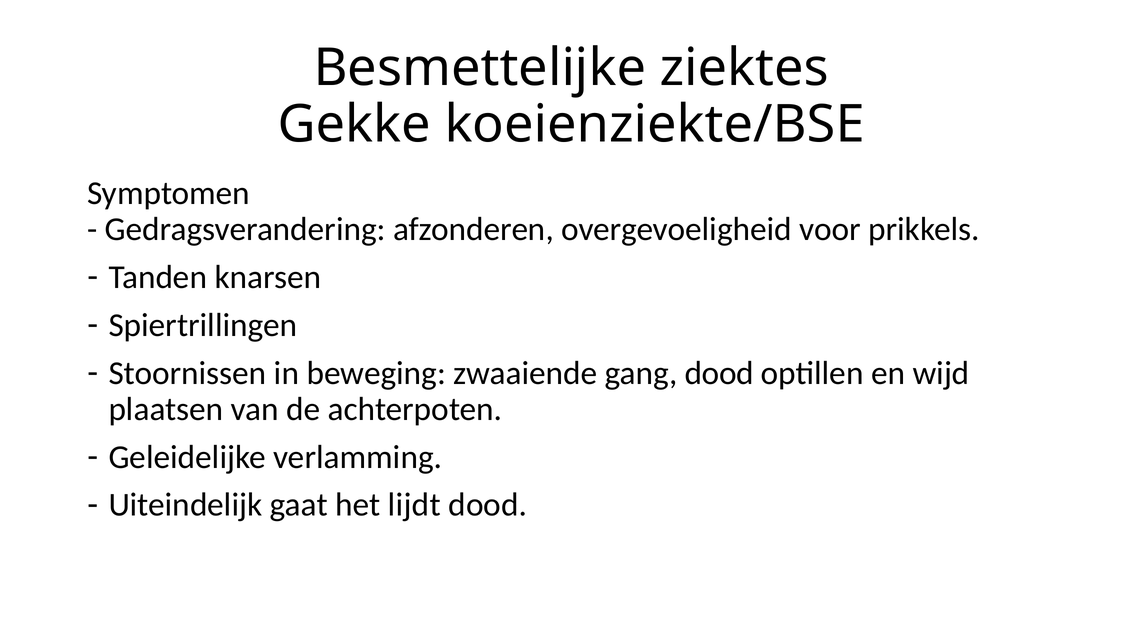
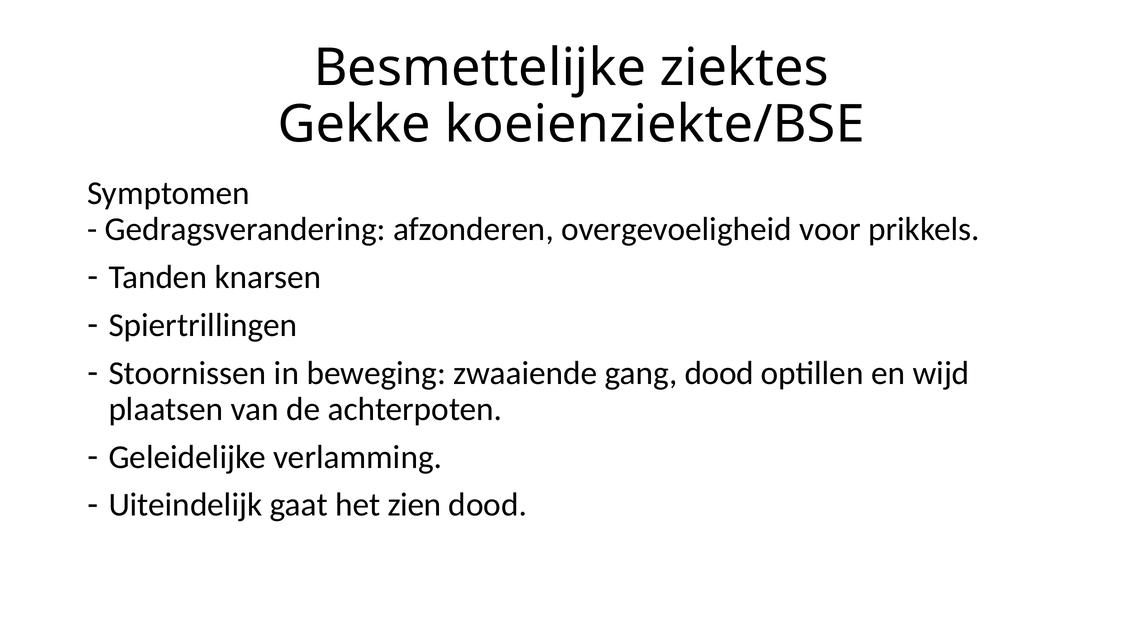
lijdt: lijdt -> zien
